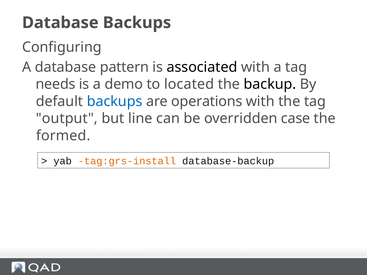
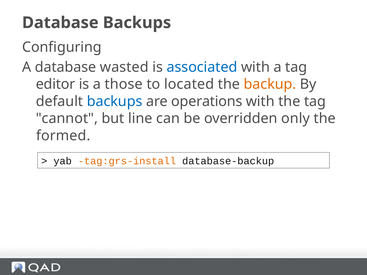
pattern: pattern -> wasted
associated colour: black -> blue
needs: needs -> editor
demo: demo -> those
backup colour: black -> orange
output: output -> cannot
case: case -> only
